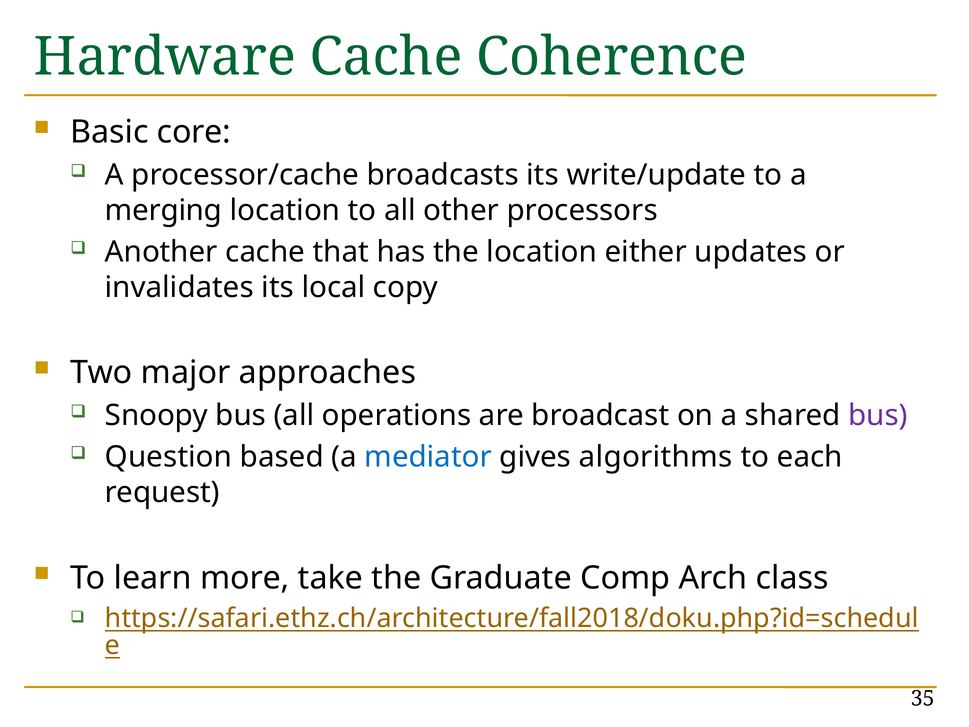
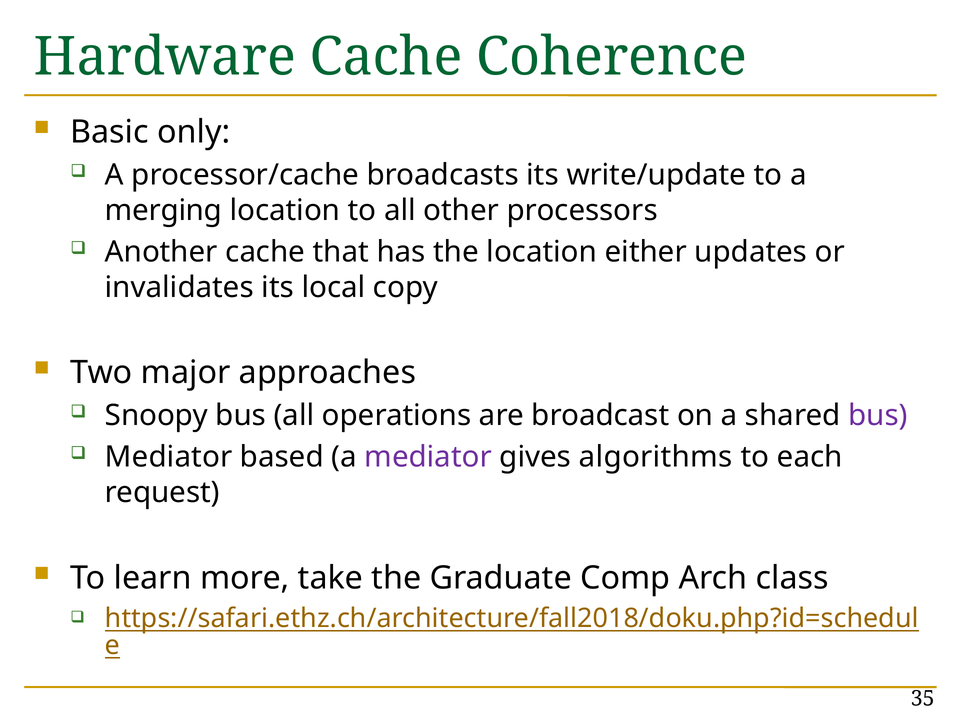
core: core -> only
Question at (169, 457): Question -> Mediator
mediator at (428, 457) colour: blue -> purple
